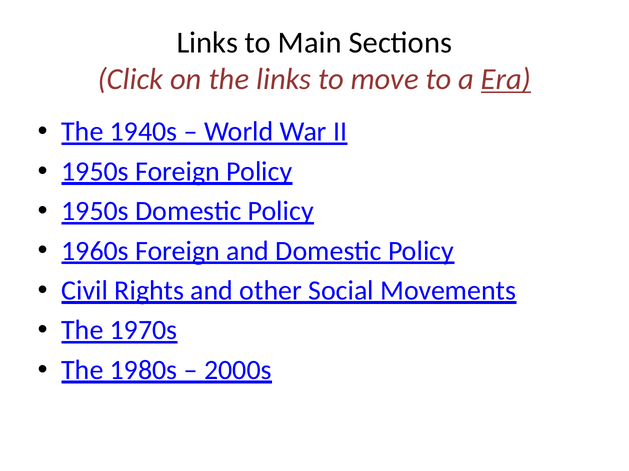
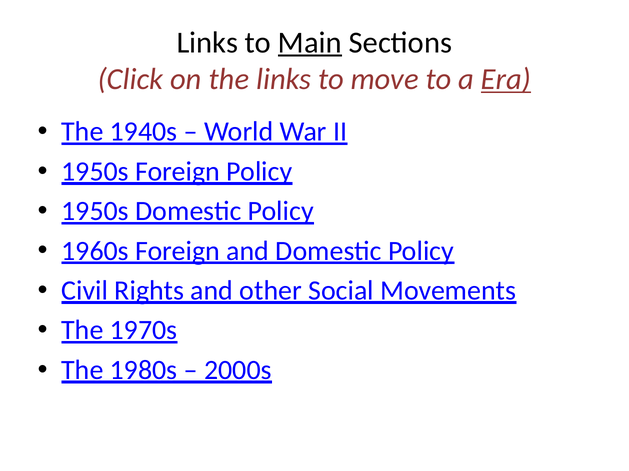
Main underline: none -> present
